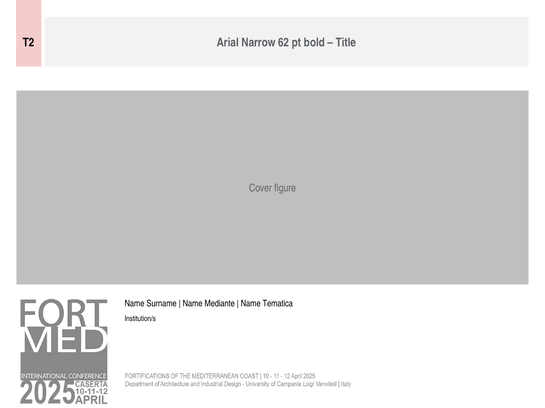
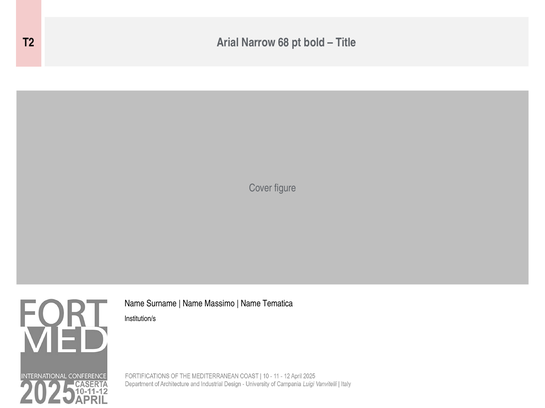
62: 62 -> 68
Mediante: Mediante -> Massimo
